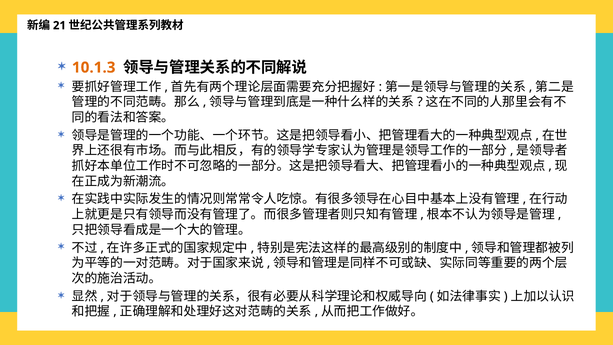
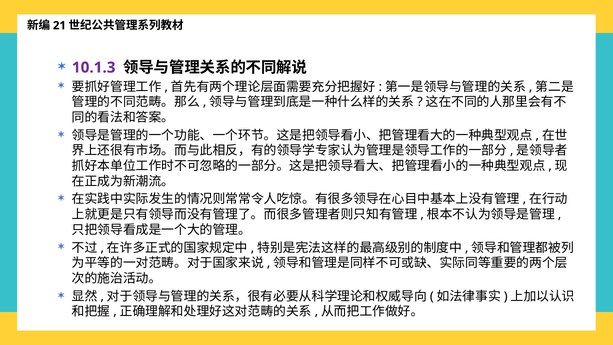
10.1.3 colour: orange -> purple
